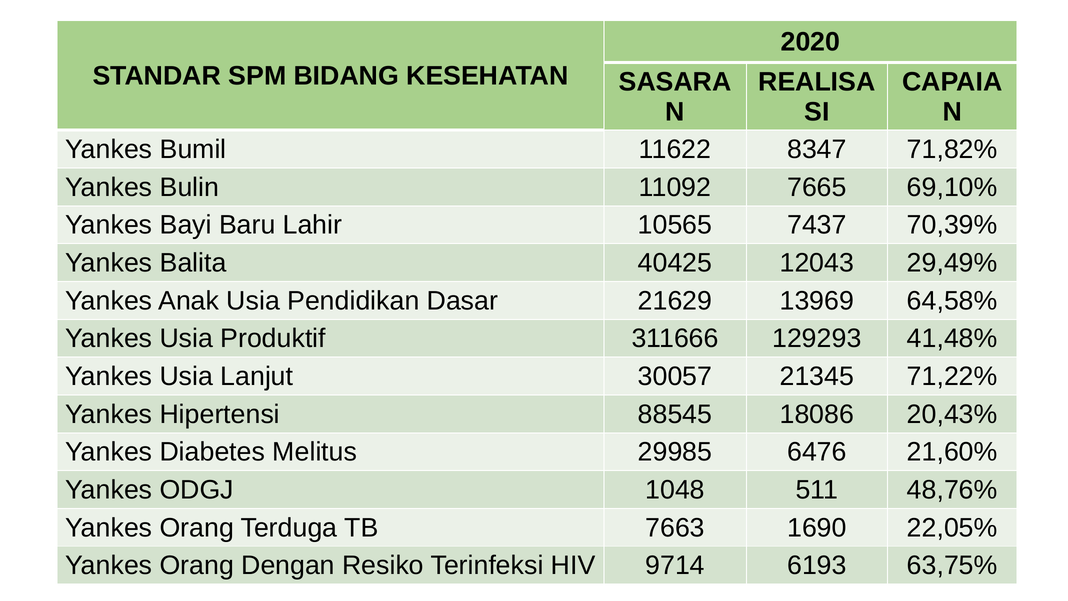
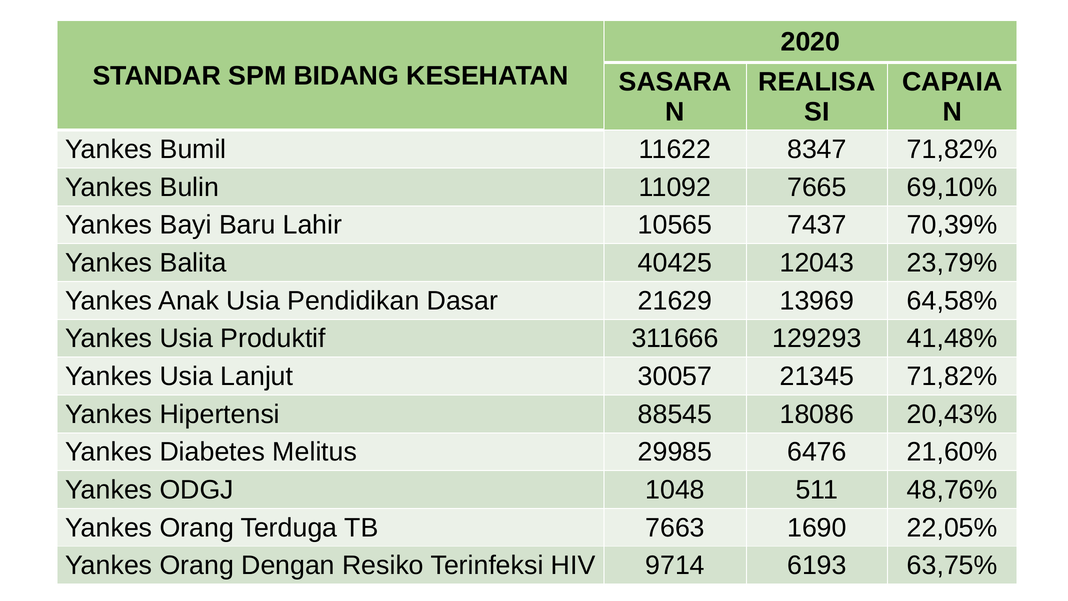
29,49%: 29,49% -> 23,79%
21345 71,22%: 71,22% -> 71,82%
